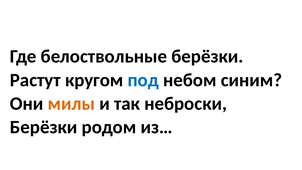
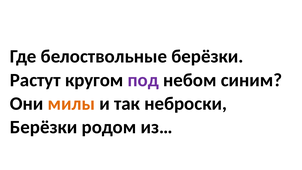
под colour: blue -> purple
